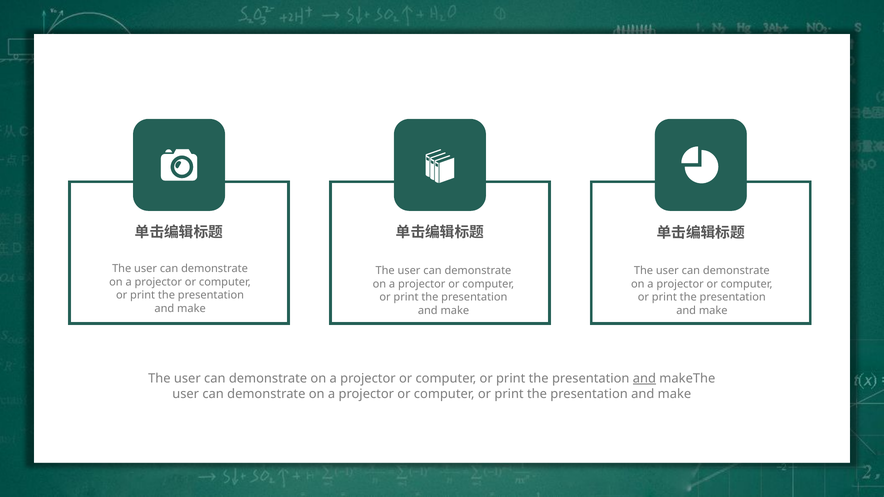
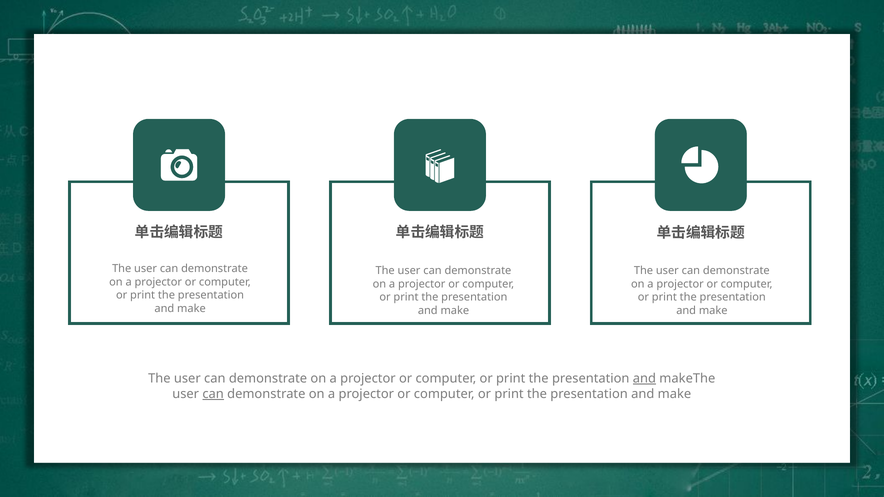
can at (213, 394) underline: none -> present
